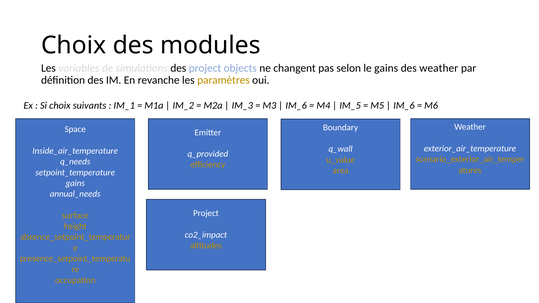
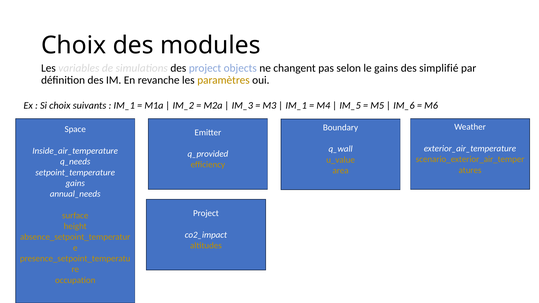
des weather: weather -> simplifié
IM_6 at (296, 106): IM_6 -> IM_1
